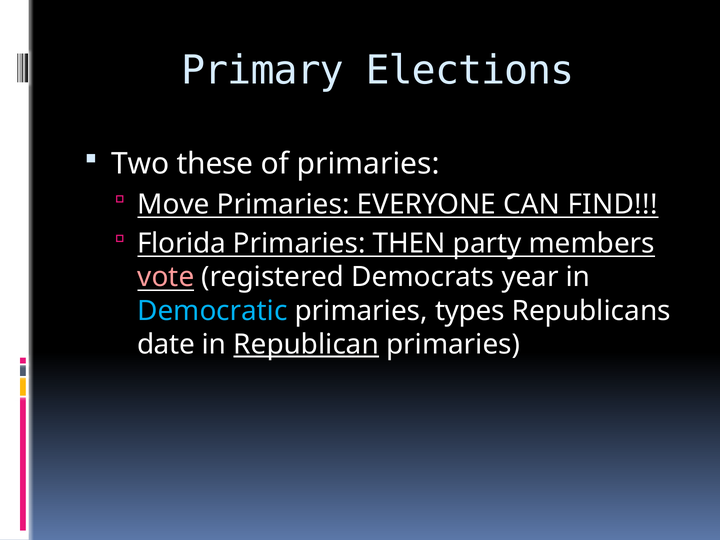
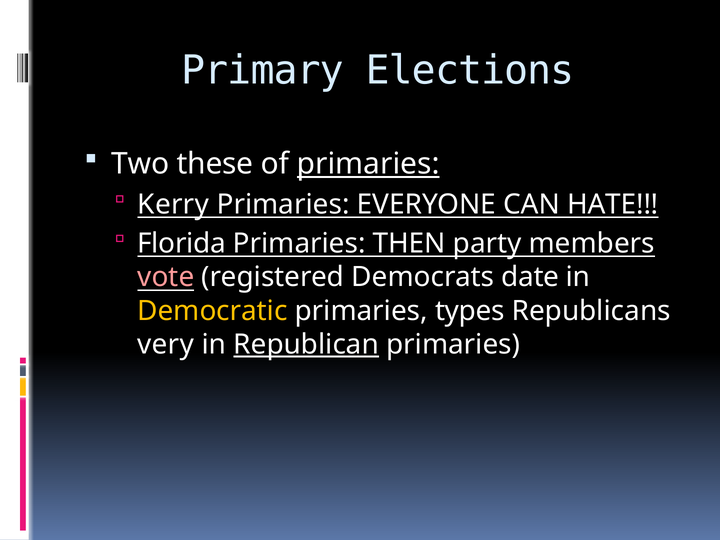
primaries at (368, 164) underline: none -> present
Move: Move -> Kerry
FIND: FIND -> HATE
year: year -> date
Democratic colour: light blue -> yellow
date: date -> very
